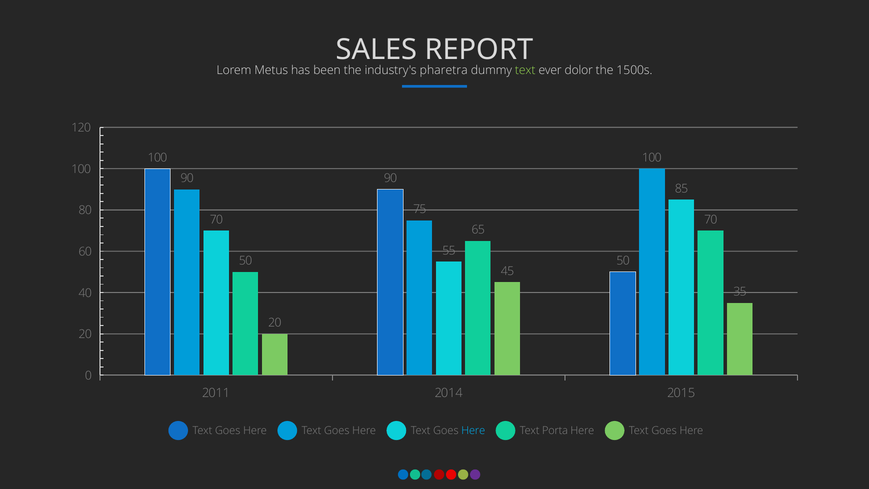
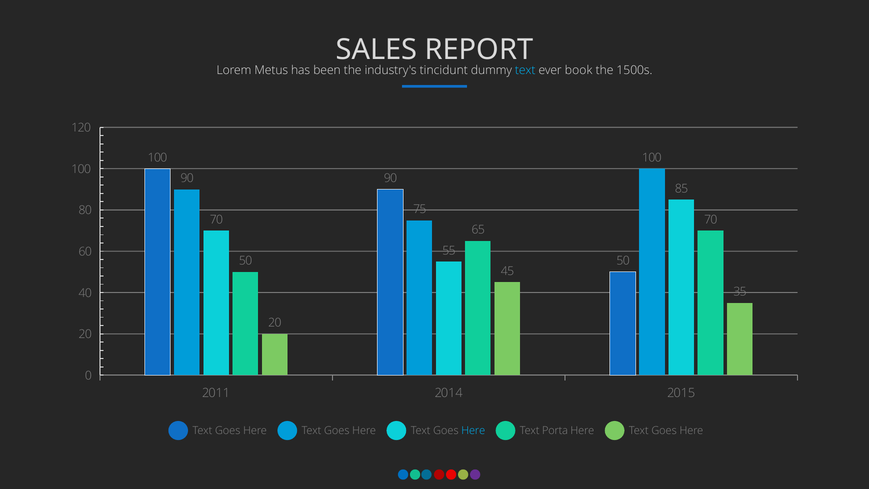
pharetra: pharetra -> tincidunt
text at (525, 70) colour: light green -> light blue
dolor: dolor -> book
